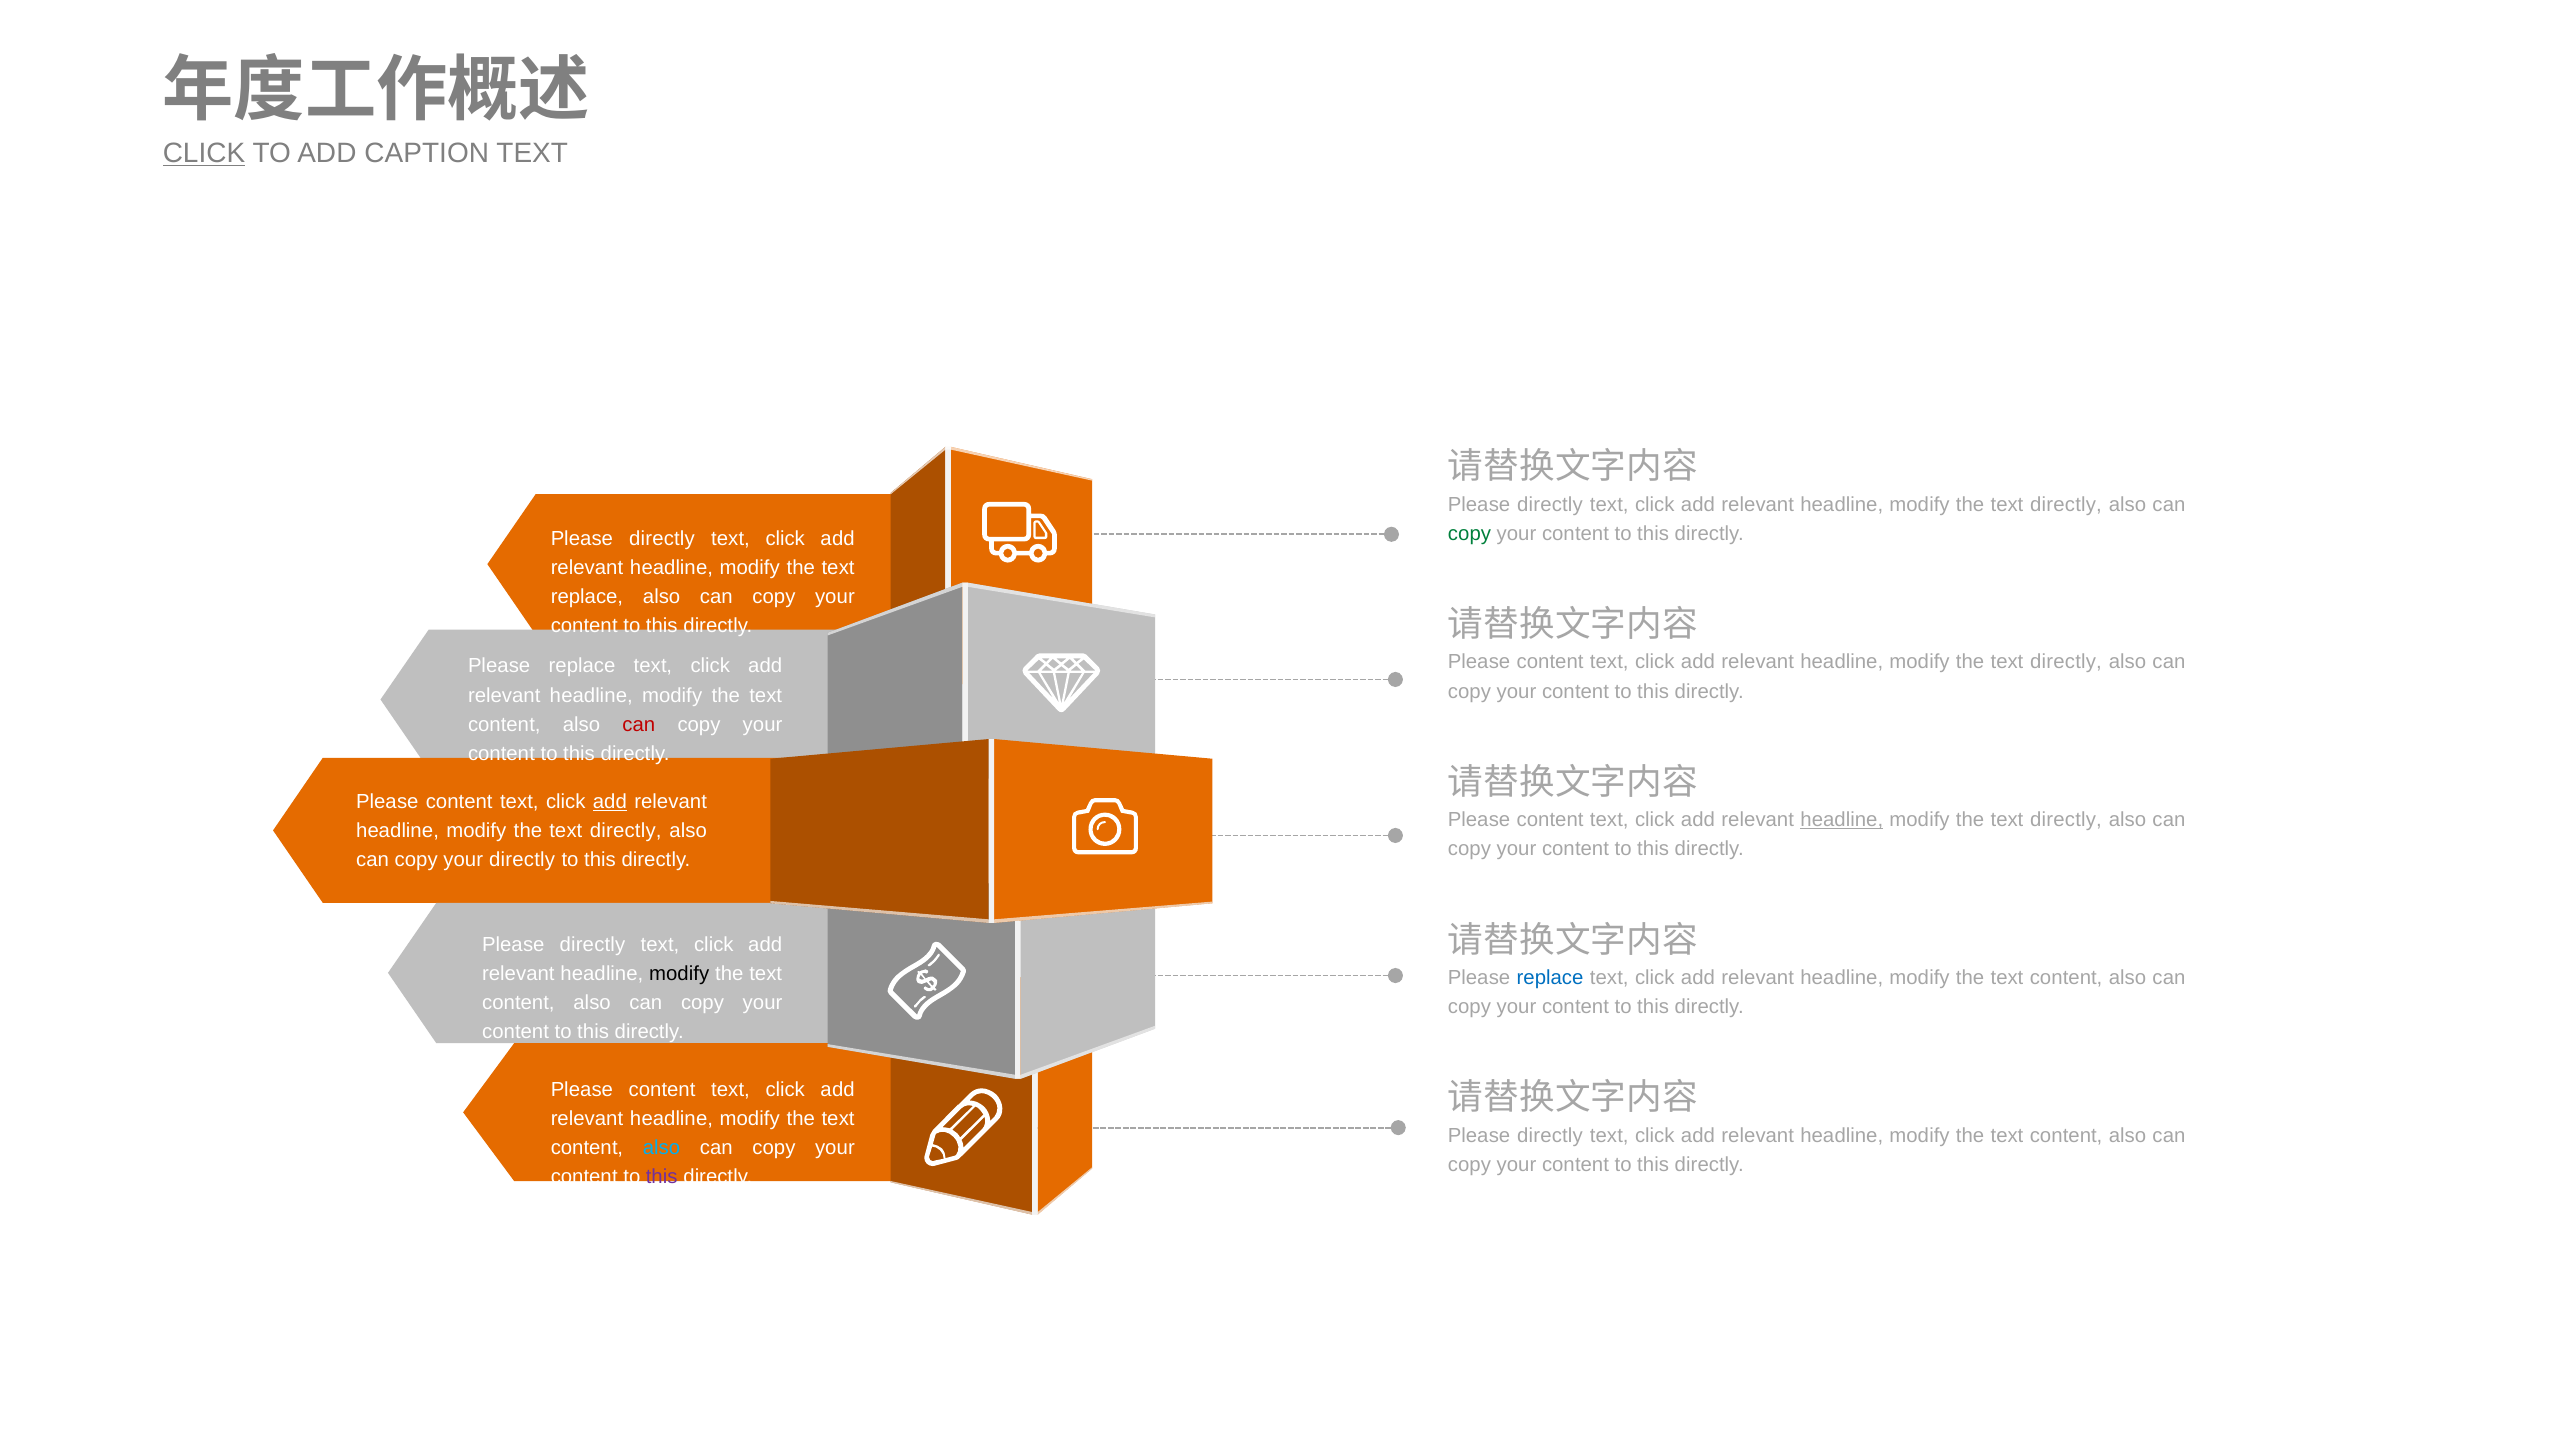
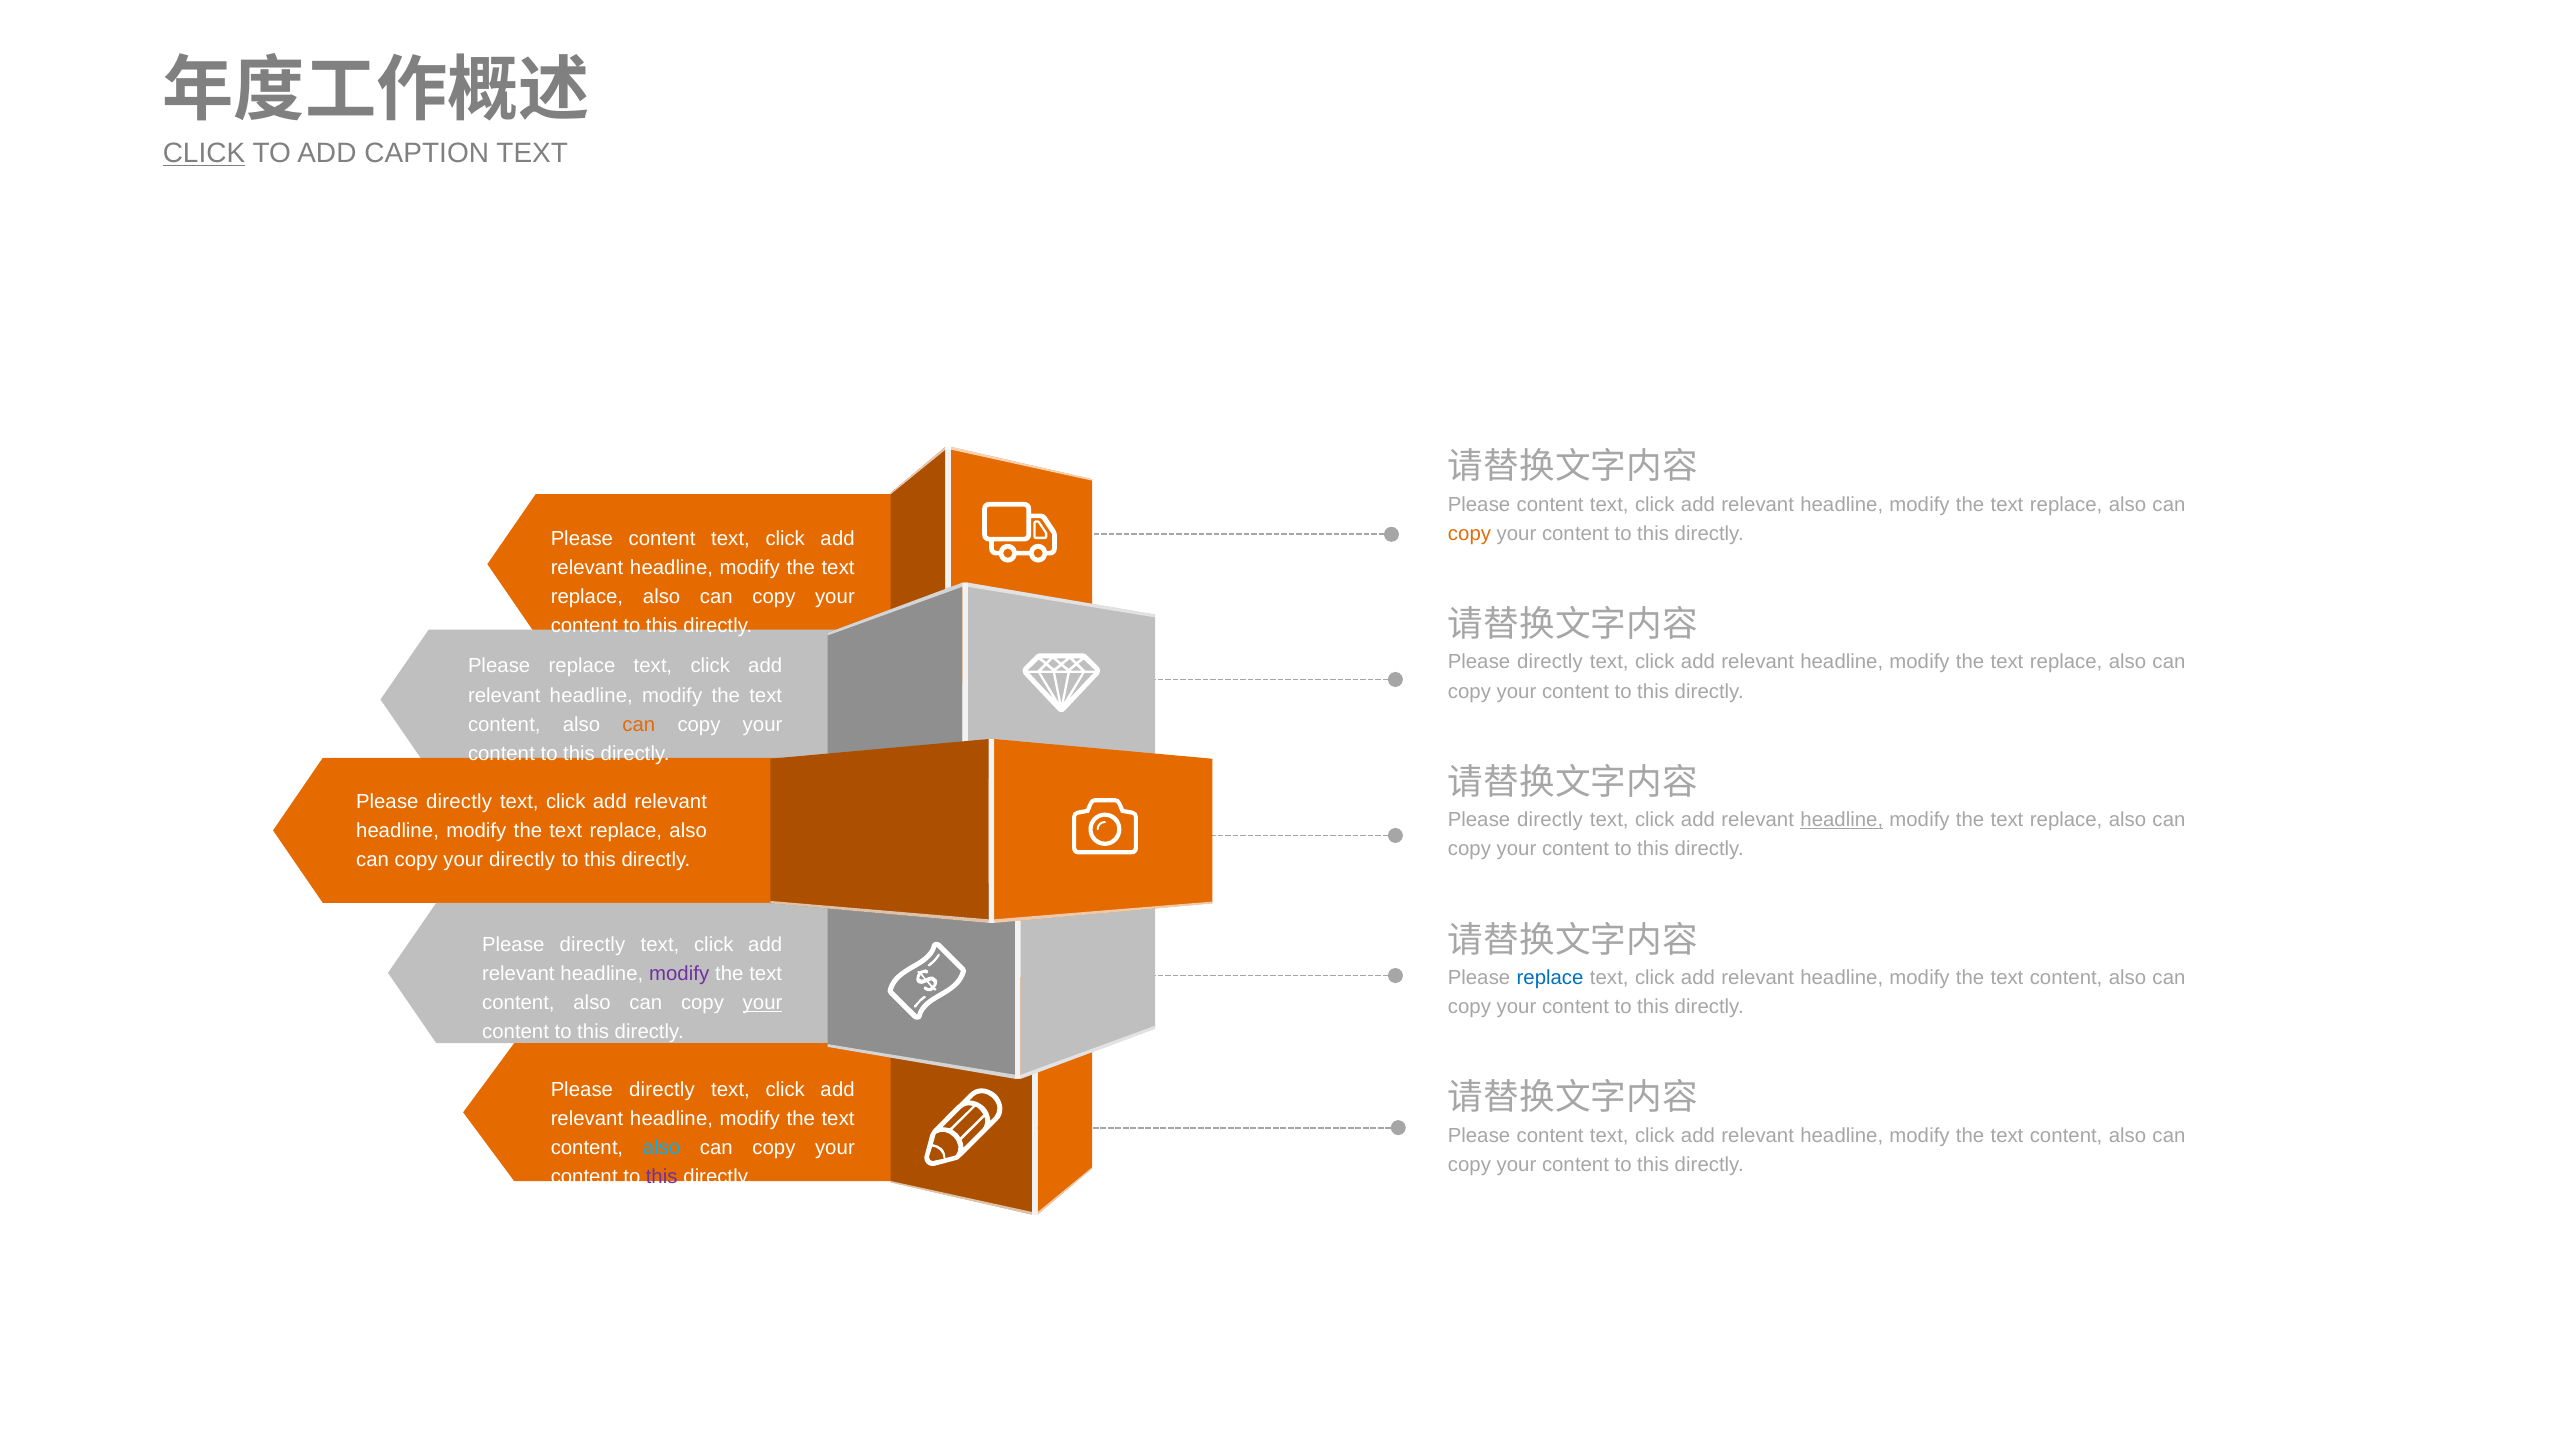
directly at (1550, 504): directly -> content
directly at (2066, 504): directly -> replace
copy at (1470, 534) colour: green -> orange
directly at (662, 539): directly -> content
content at (1550, 662): content -> directly
directly at (2066, 662): directly -> replace
can at (639, 725) colour: red -> orange
content at (459, 802): content -> directly
add at (610, 802) underline: present -> none
content at (1550, 820): content -> directly
directly at (2066, 820): directly -> replace
directly at (626, 831): directly -> replace
modify at (679, 974) colour: black -> purple
your at (763, 1003) underline: none -> present
content at (662, 1090): content -> directly
directly at (1550, 1136): directly -> content
